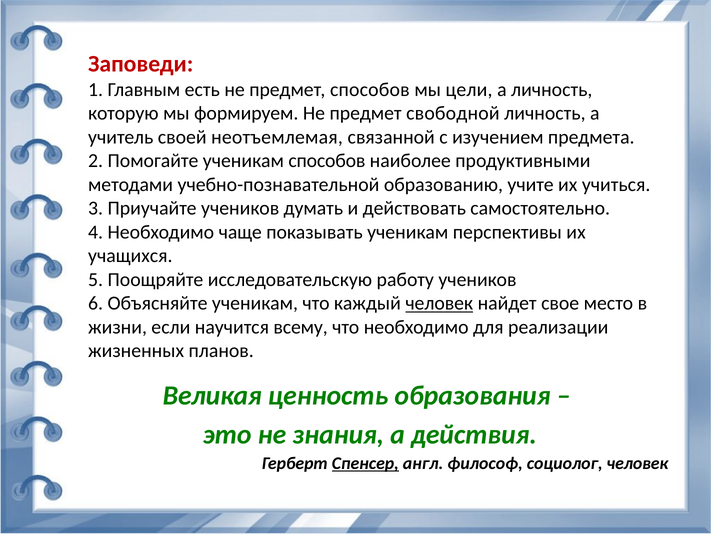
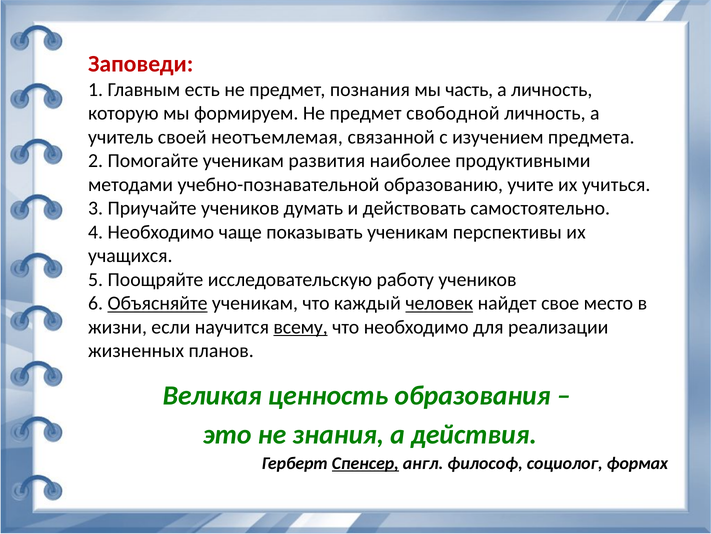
предмет способов: способов -> познания
цели: цели -> часть
ученикам способов: способов -> развития
Объясняйте underline: none -> present
всему underline: none -> present
социолог человек: человек -> формах
